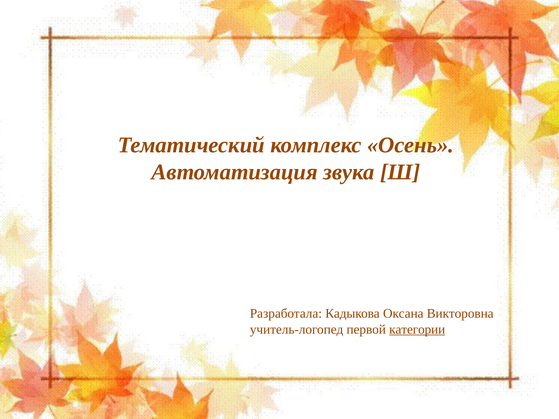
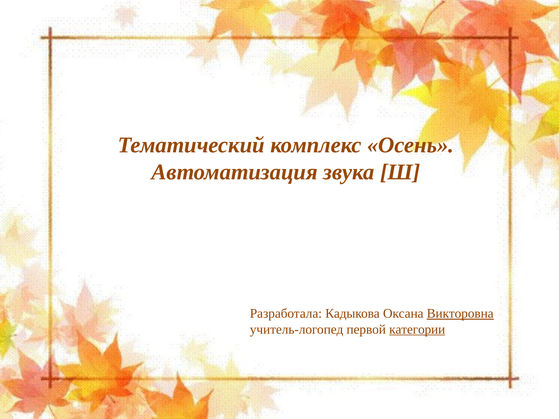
Викторовна underline: none -> present
